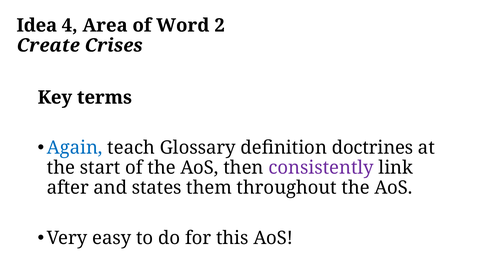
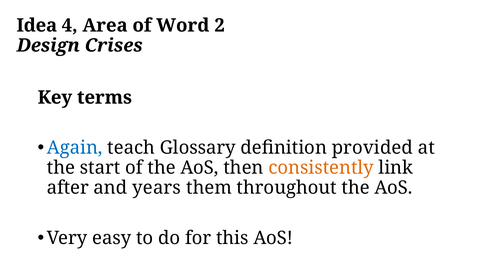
Create: Create -> Design
doctrines: doctrines -> provided
consistently colour: purple -> orange
states: states -> years
